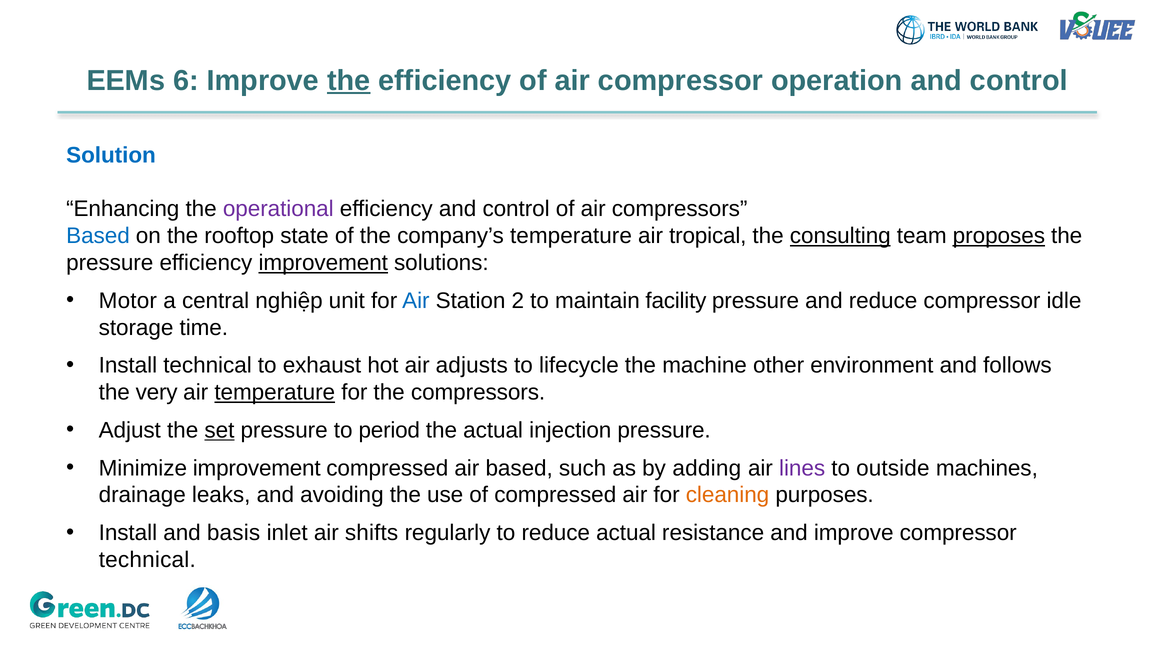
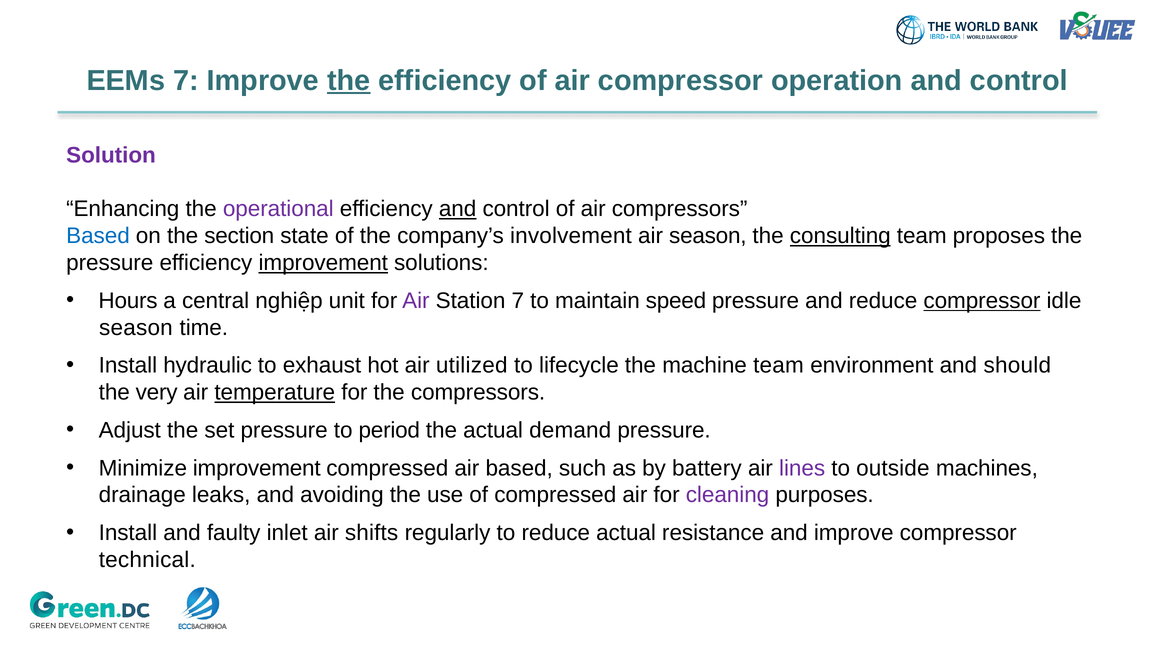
EEMs 6: 6 -> 7
Solution colour: blue -> purple
and at (458, 209) underline: none -> present
rooftop: rooftop -> section
company’s temperature: temperature -> involvement
air tropical: tropical -> season
proposes underline: present -> none
Motor: Motor -> Hours
Air at (416, 301) colour: blue -> purple
Station 2: 2 -> 7
facility: facility -> speed
compressor at (982, 301) underline: none -> present
storage at (136, 328): storage -> season
Install technical: technical -> hydraulic
adjusts: adjusts -> utilized
machine other: other -> team
follows: follows -> should
set underline: present -> none
injection: injection -> demand
adding: adding -> battery
cleaning colour: orange -> purple
basis: basis -> faulty
